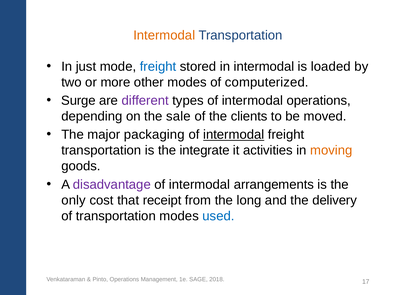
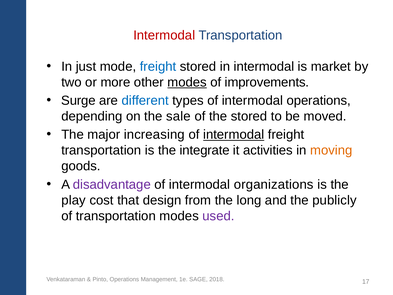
Intermodal at (164, 35) colour: orange -> red
loaded: loaded -> market
modes at (187, 82) underline: none -> present
computerized: computerized -> improvements
different colour: purple -> blue
the clients: clients -> stored
packaging: packaging -> increasing
arrangements: arrangements -> organizations
only: only -> play
receipt: receipt -> design
delivery: delivery -> publicly
used colour: blue -> purple
